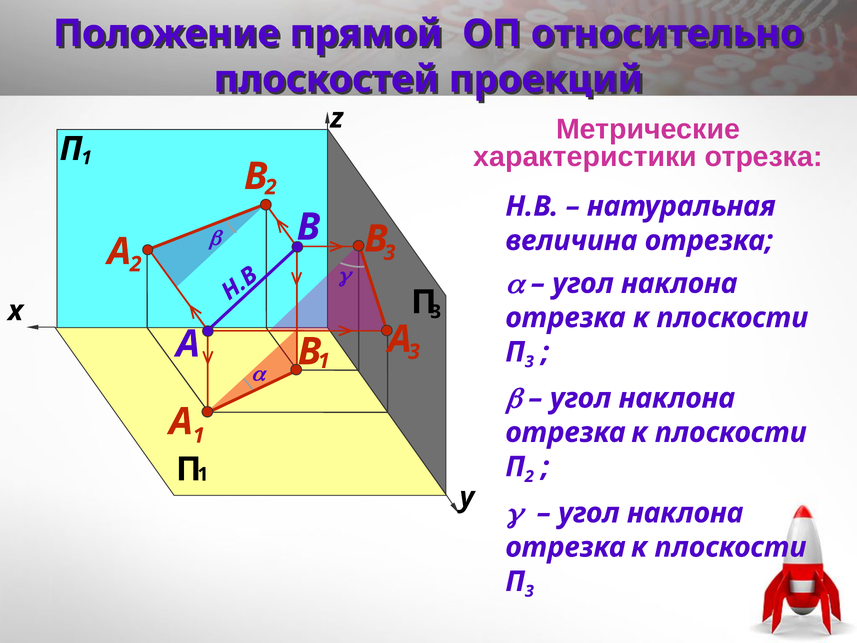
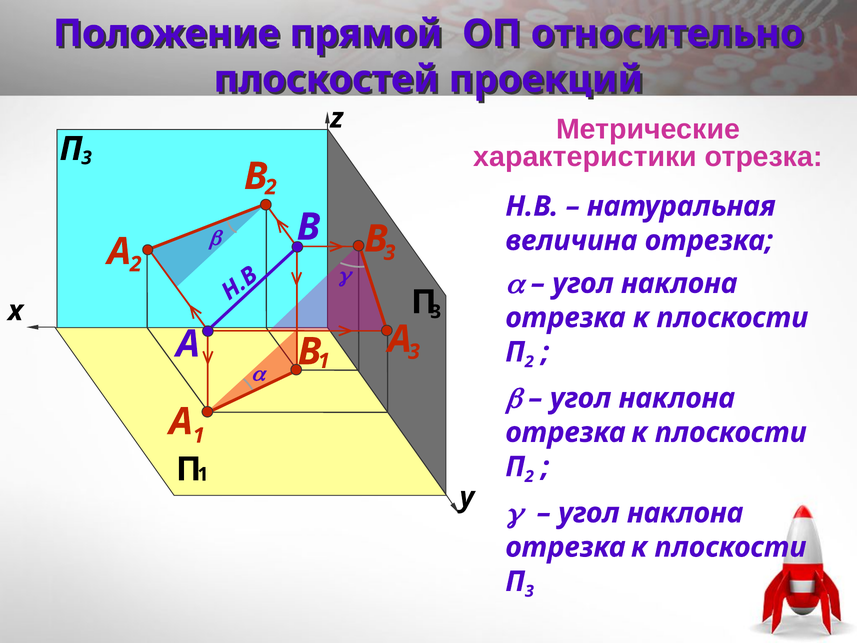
1 at (87, 158): 1 -> 3
3 at (529, 362): 3 -> 2
